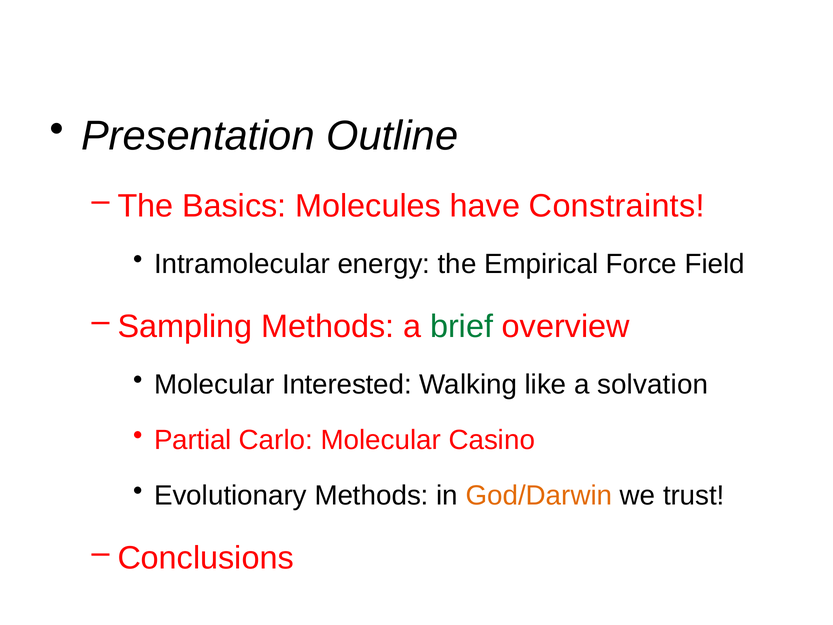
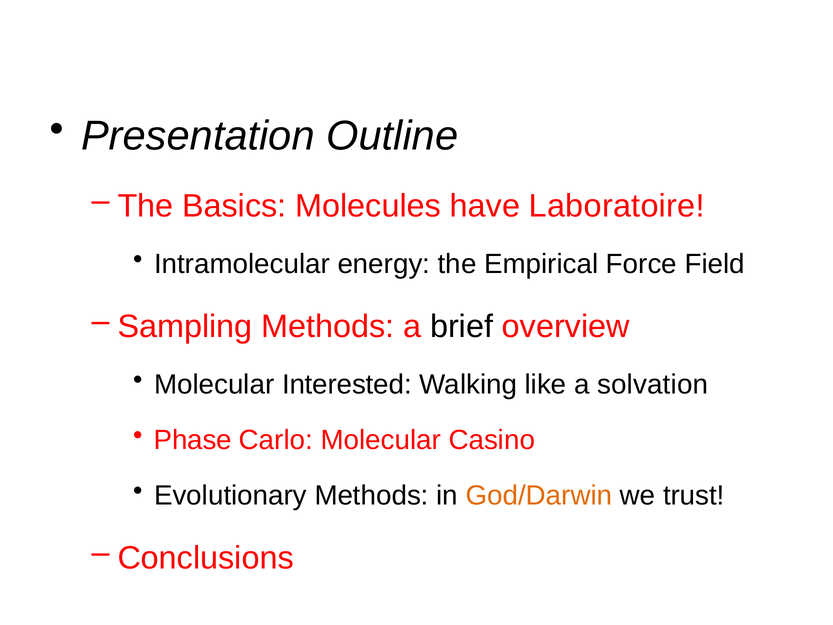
Constraints: Constraints -> Laboratoire
brief colour: green -> black
Partial: Partial -> Phase
